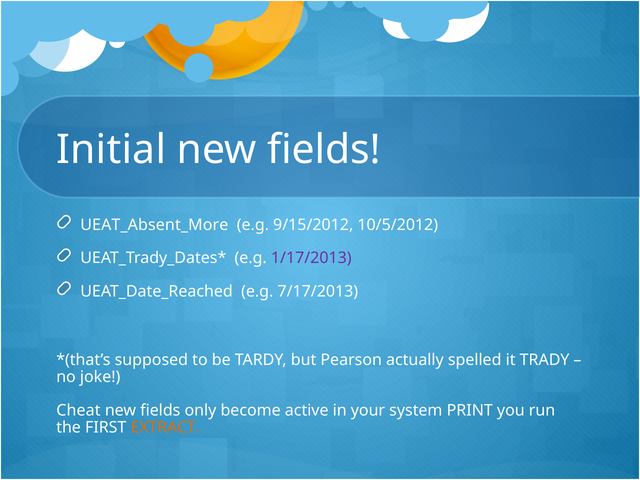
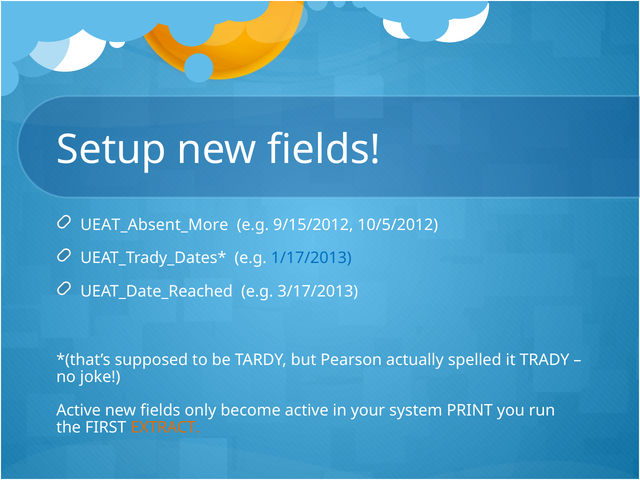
Initial: Initial -> Setup
1/17/2013 colour: purple -> blue
7/17/2013: 7/17/2013 -> 3/17/2013
Cheat at (78, 410): Cheat -> Active
